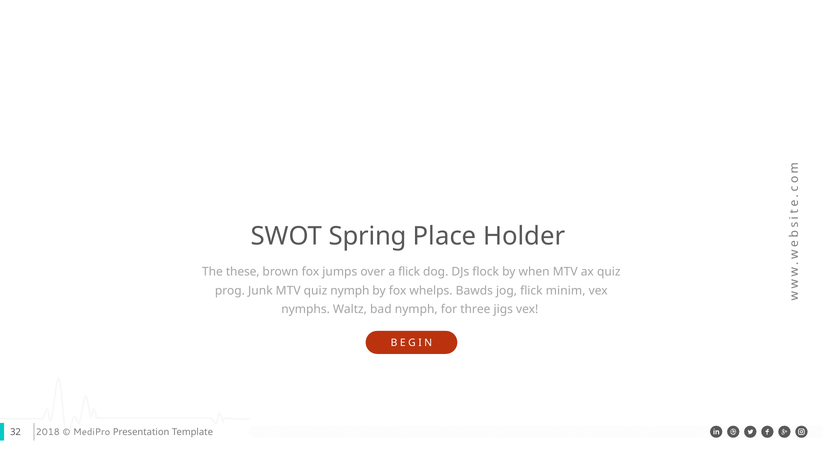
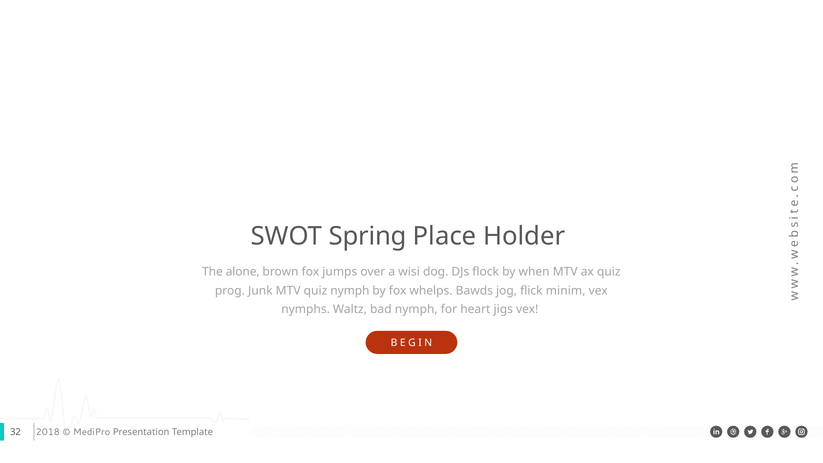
these: these -> alone
a flick: flick -> wisi
three: three -> heart
